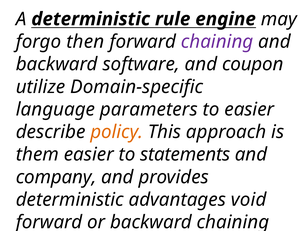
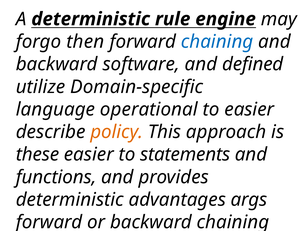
chaining at (217, 42) colour: purple -> blue
coupon: coupon -> defined
parameters: parameters -> operational
them: them -> these
company: company -> functions
void: void -> args
